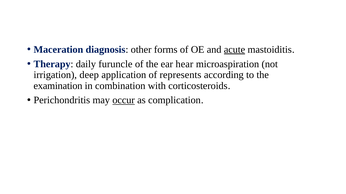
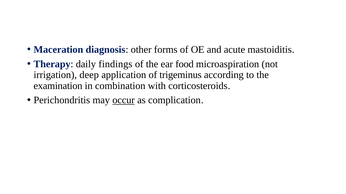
acute underline: present -> none
furuncle: furuncle -> findings
hear: hear -> food
represents: represents -> trigeminus
